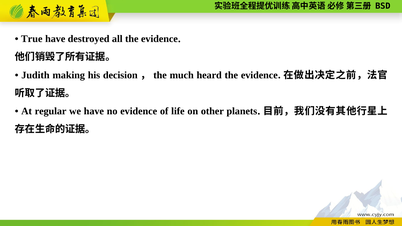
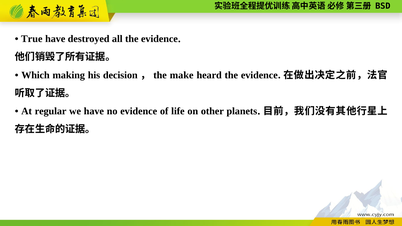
Judith: Judith -> Which
much: much -> make
